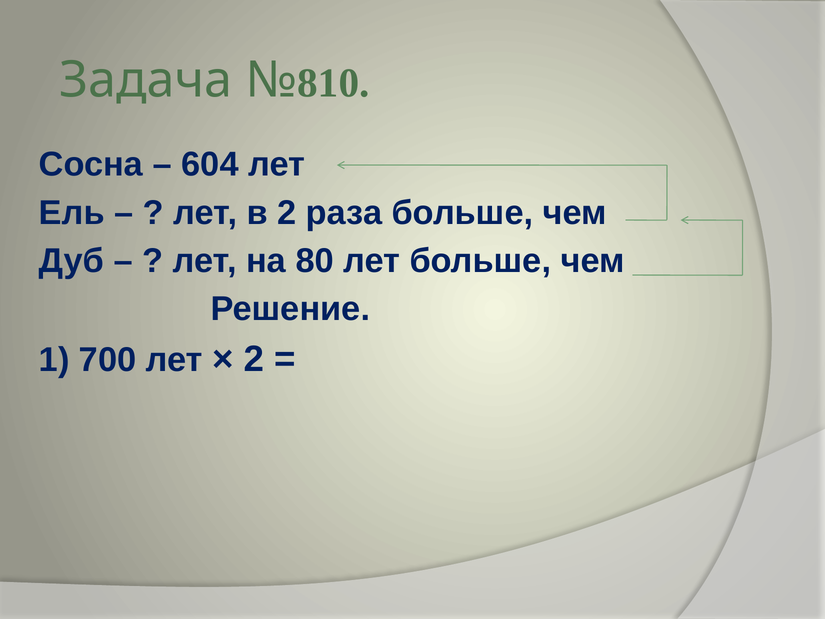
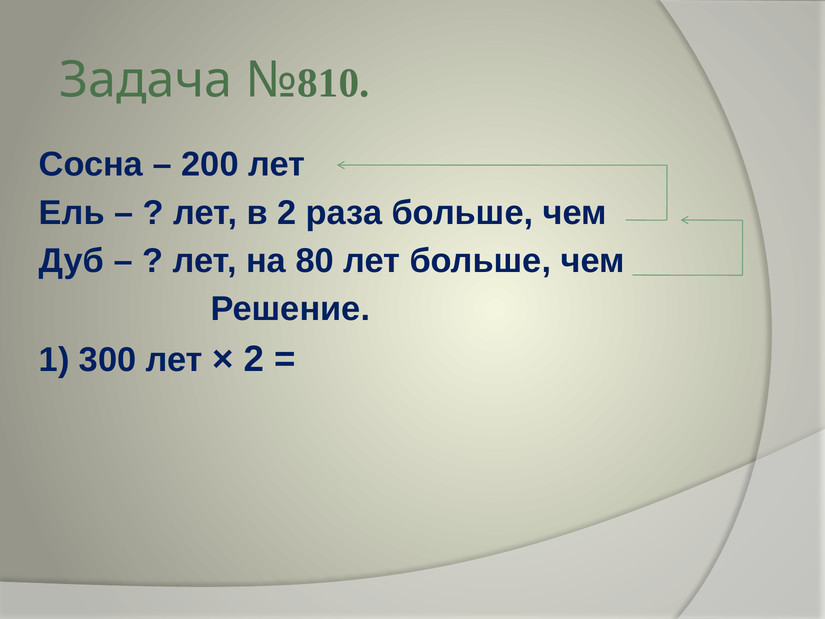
604: 604 -> 200
700: 700 -> 300
